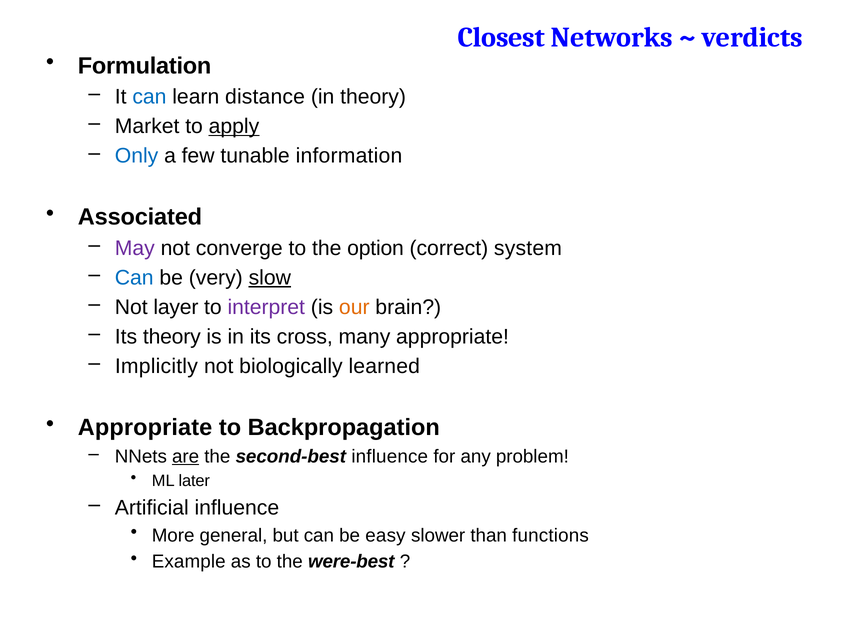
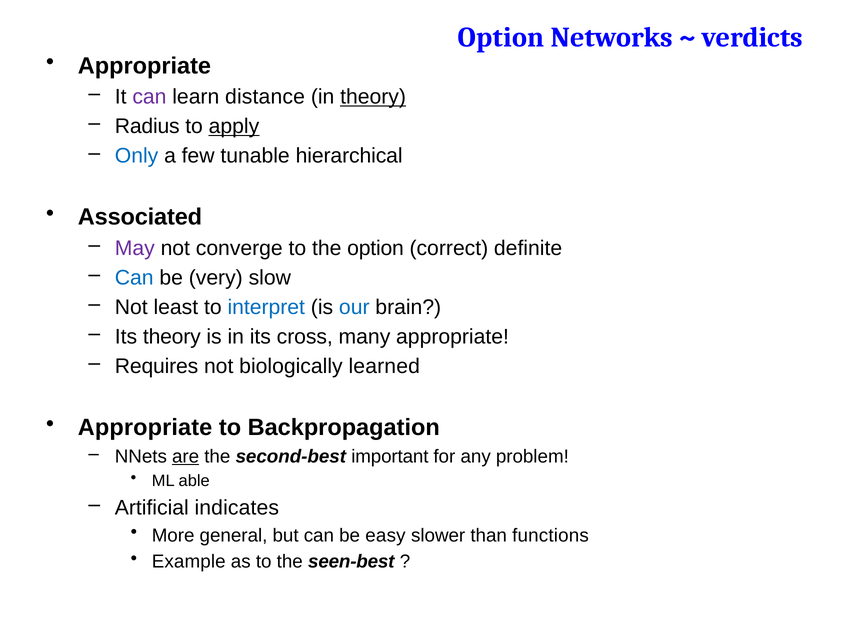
Closest at (501, 38): Closest -> Option
Formulation at (145, 66): Formulation -> Appropriate
can at (149, 97) colour: blue -> purple
theory at (373, 97) underline: none -> present
Market: Market -> Radius
information: information -> hierarchical
system: system -> definite
slow underline: present -> none
layer: layer -> least
interpret colour: purple -> blue
our colour: orange -> blue
Implicitly: Implicitly -> Requires
second-best influence: influence -> important
later: later -> able
Artificial influence: influence -> indicates
were-best: were-best -> seen-best
